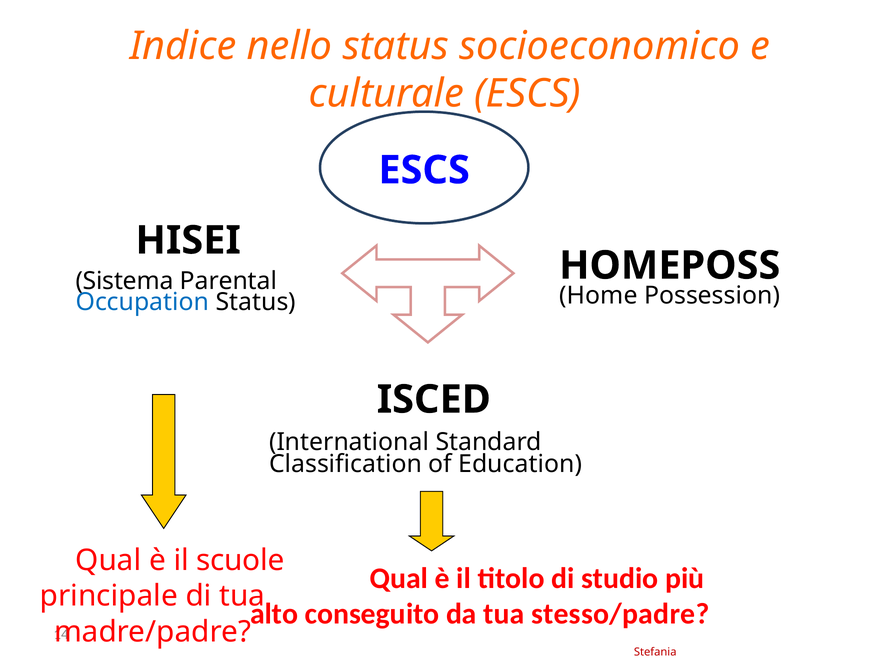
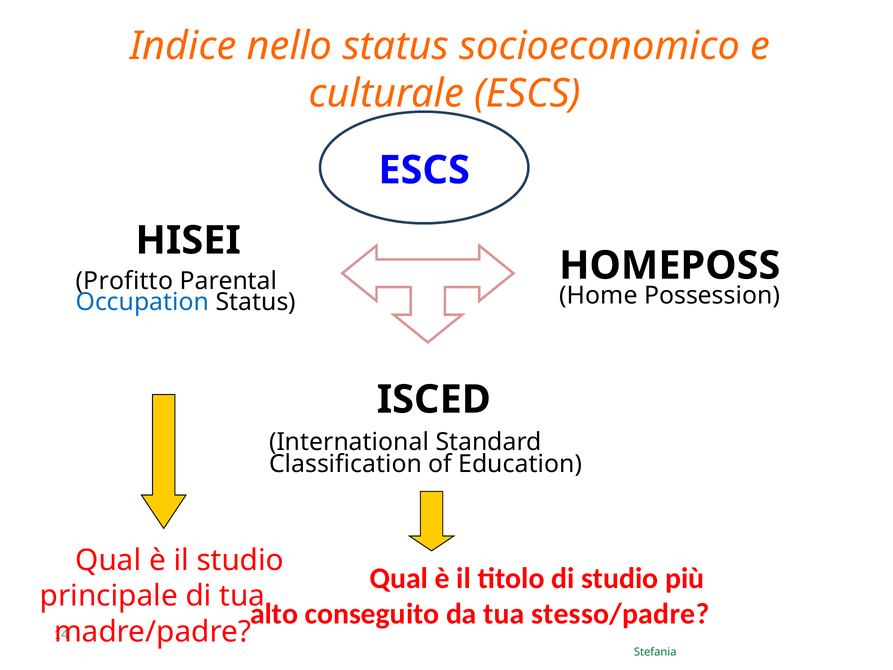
Sistema: Sistema -> Profitto
il scuole: scuole -> studio
Stefania colour: red -> green
